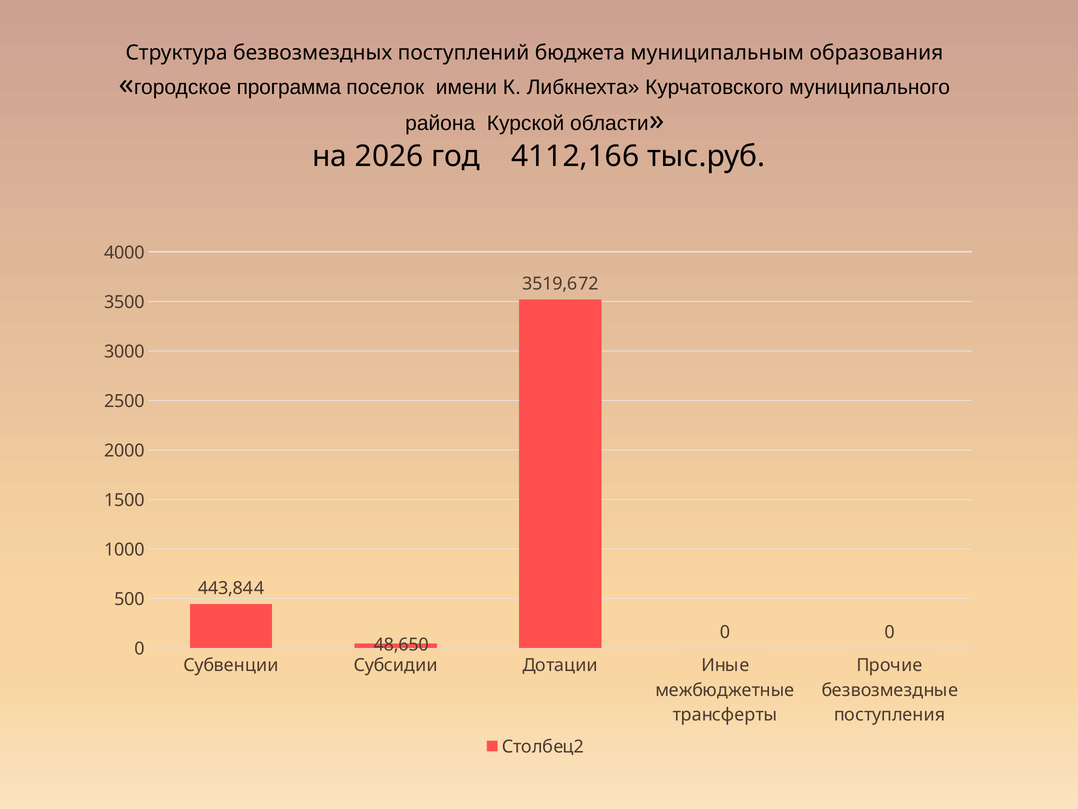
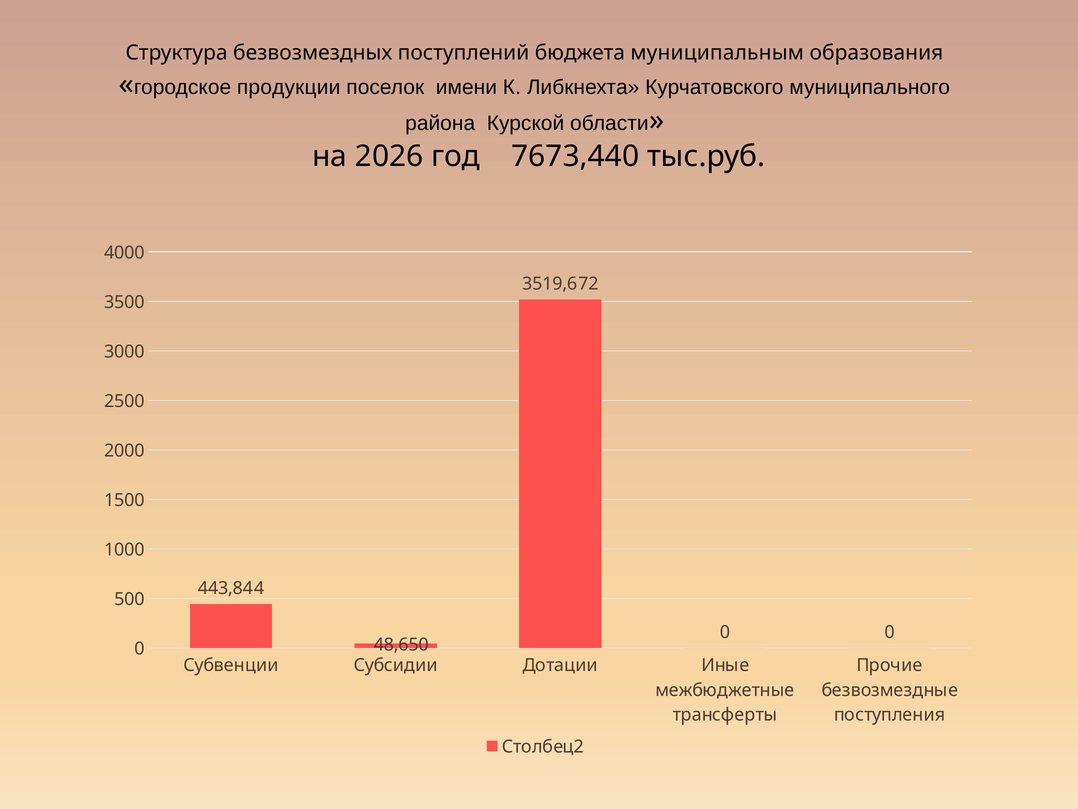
программа: программа -> продукции
4112,166: 4112,166 -> 7673,440
